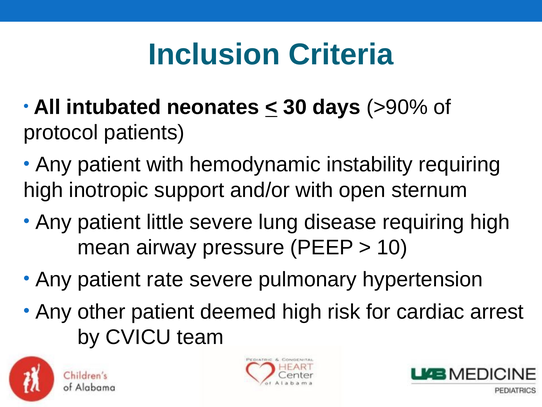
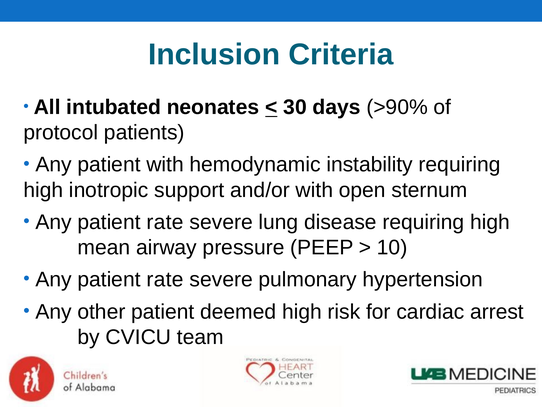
little at (165, 222): little -> rate
